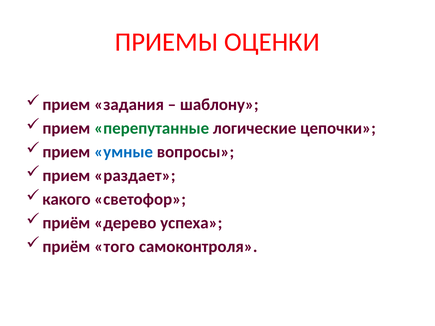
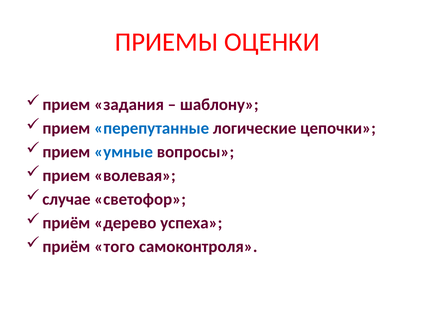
перепутанные colour: green -> blue
раздает: раздает -> волевая
какого: какого -> случае
